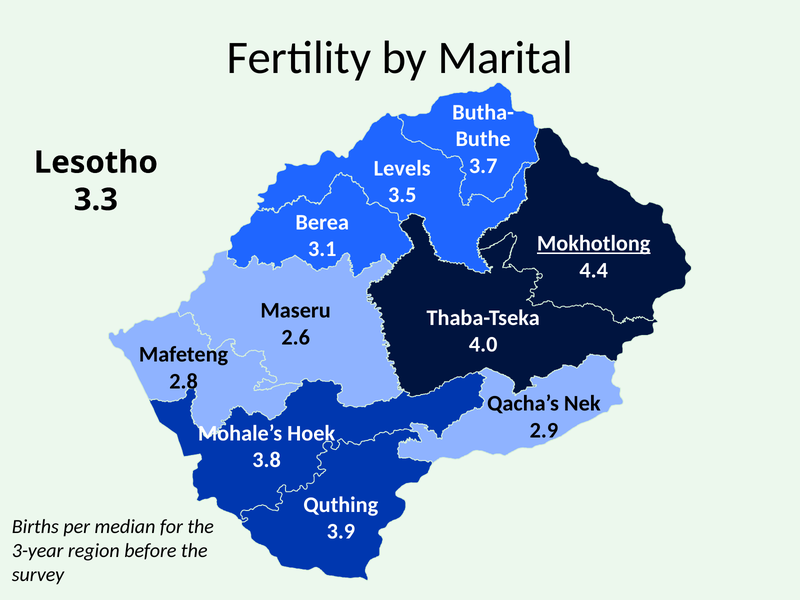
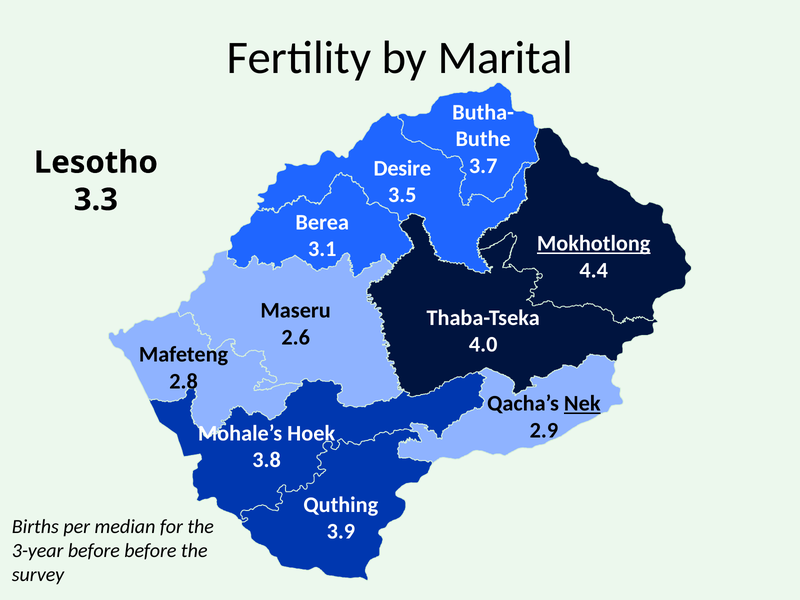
Levels: Levels -> Desire
Nek underline: none -> present
3-year region: region -> before
